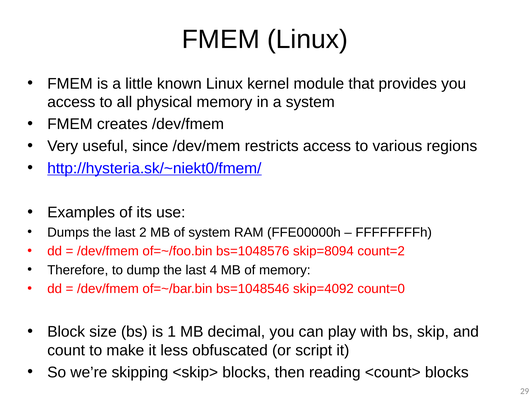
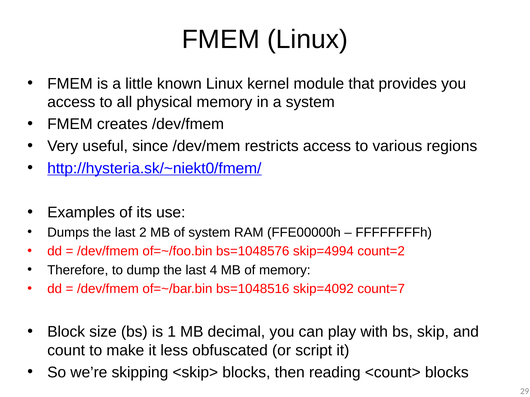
skip=8094: skip=8094 -> skip=4994
bs=1048546: bs=1048546 -> bs=1048516
count=0: count=0 -> count=7
